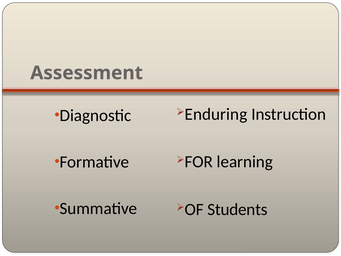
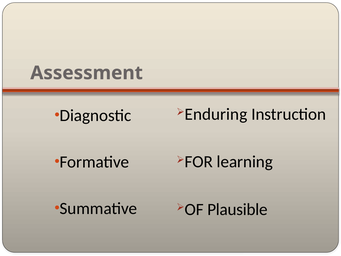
Students: Students -> Plausible
